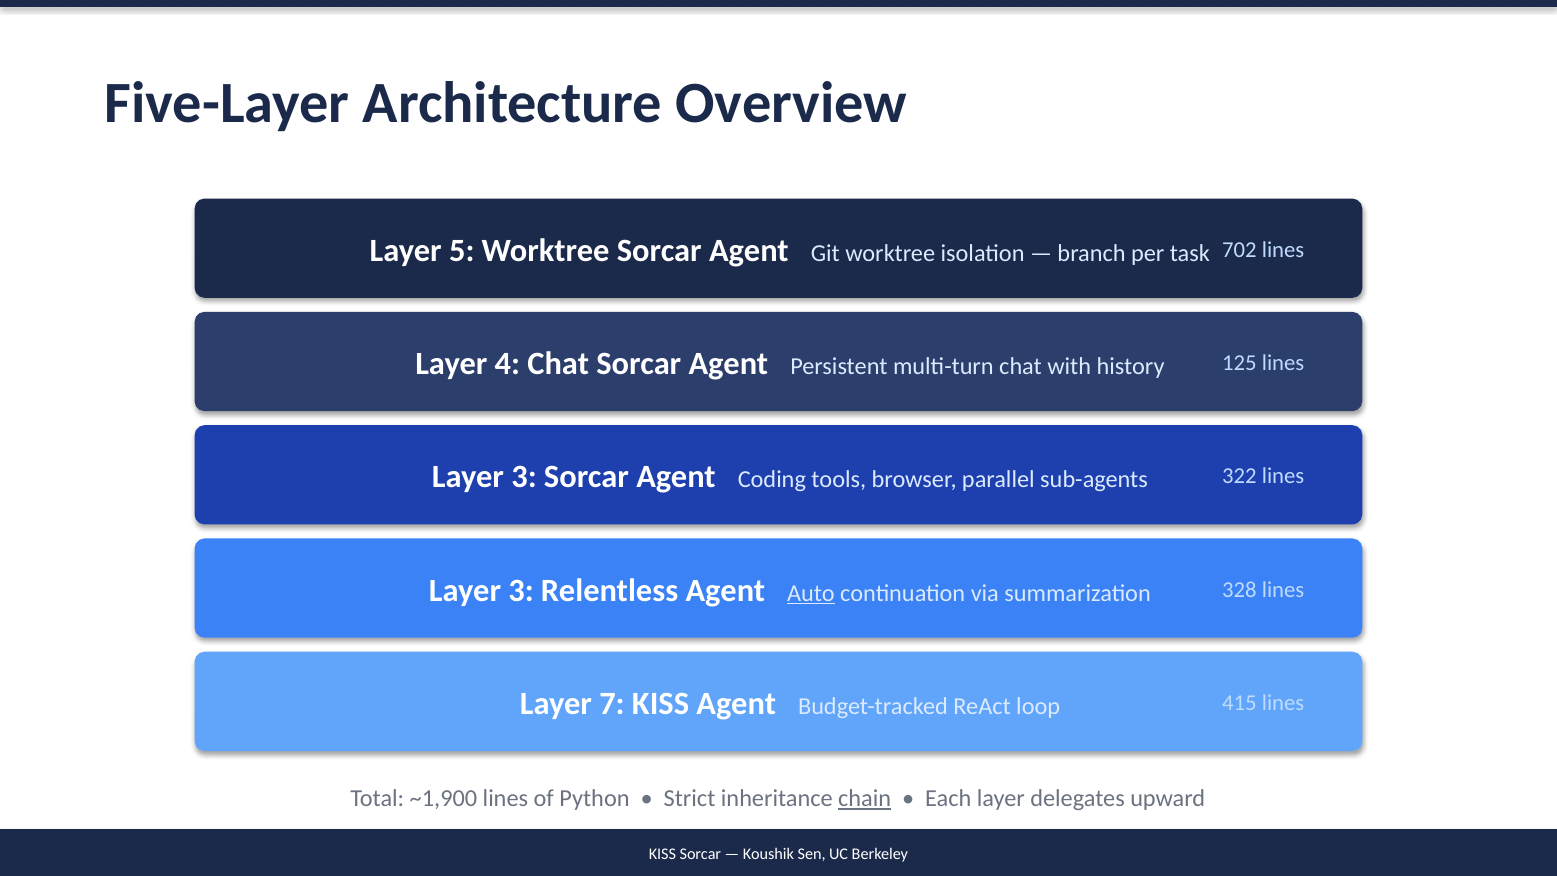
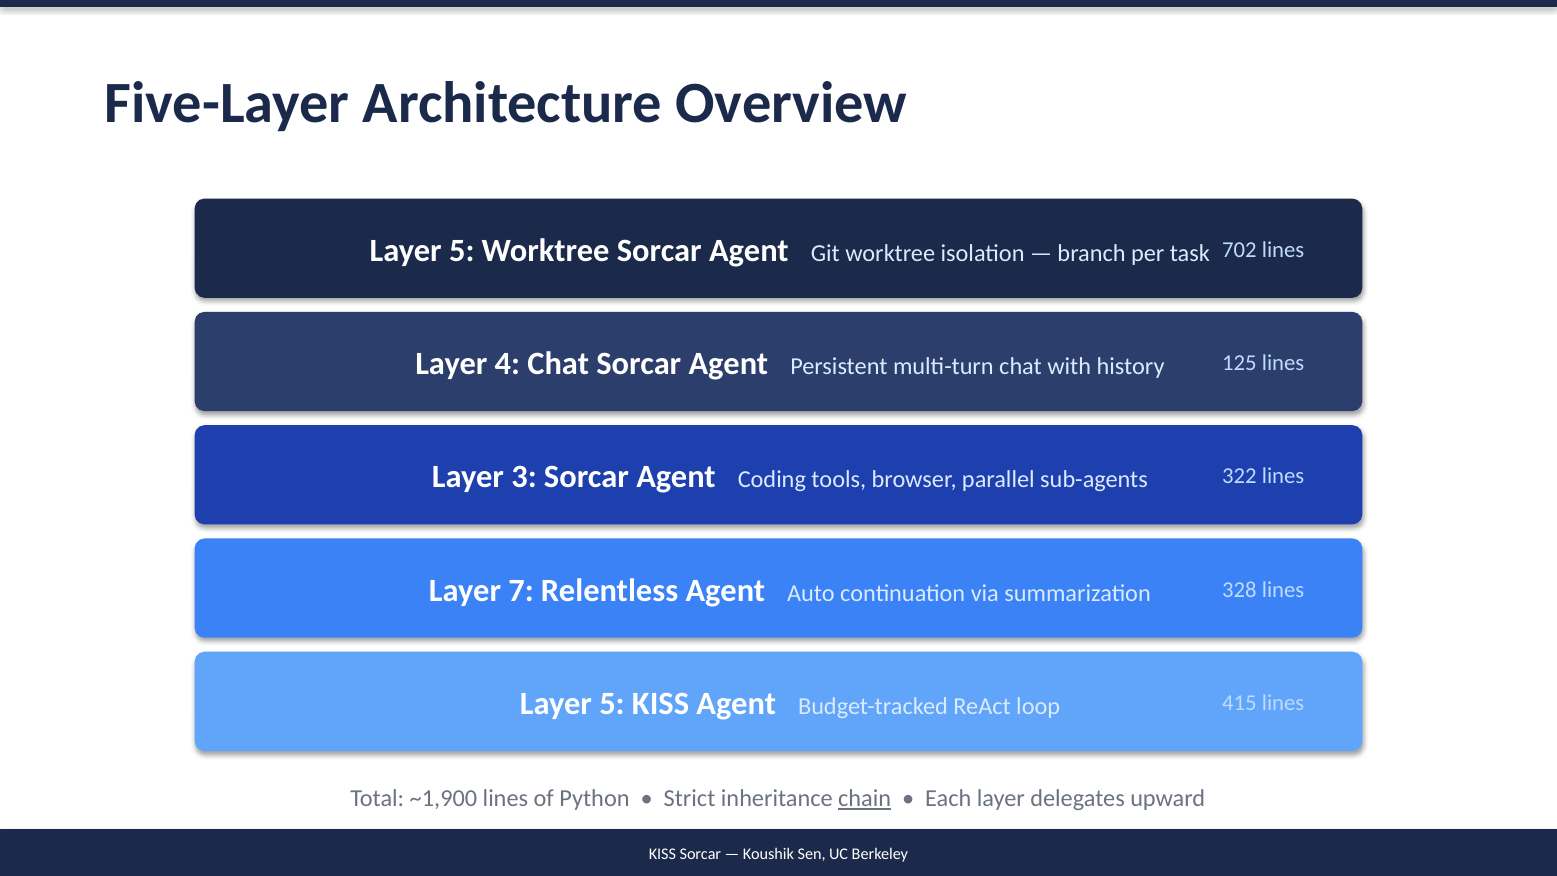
3 at (521, 590): 3 -> 7
Auto underline: present -> none
7 at (612, 703): 7 -> 5
